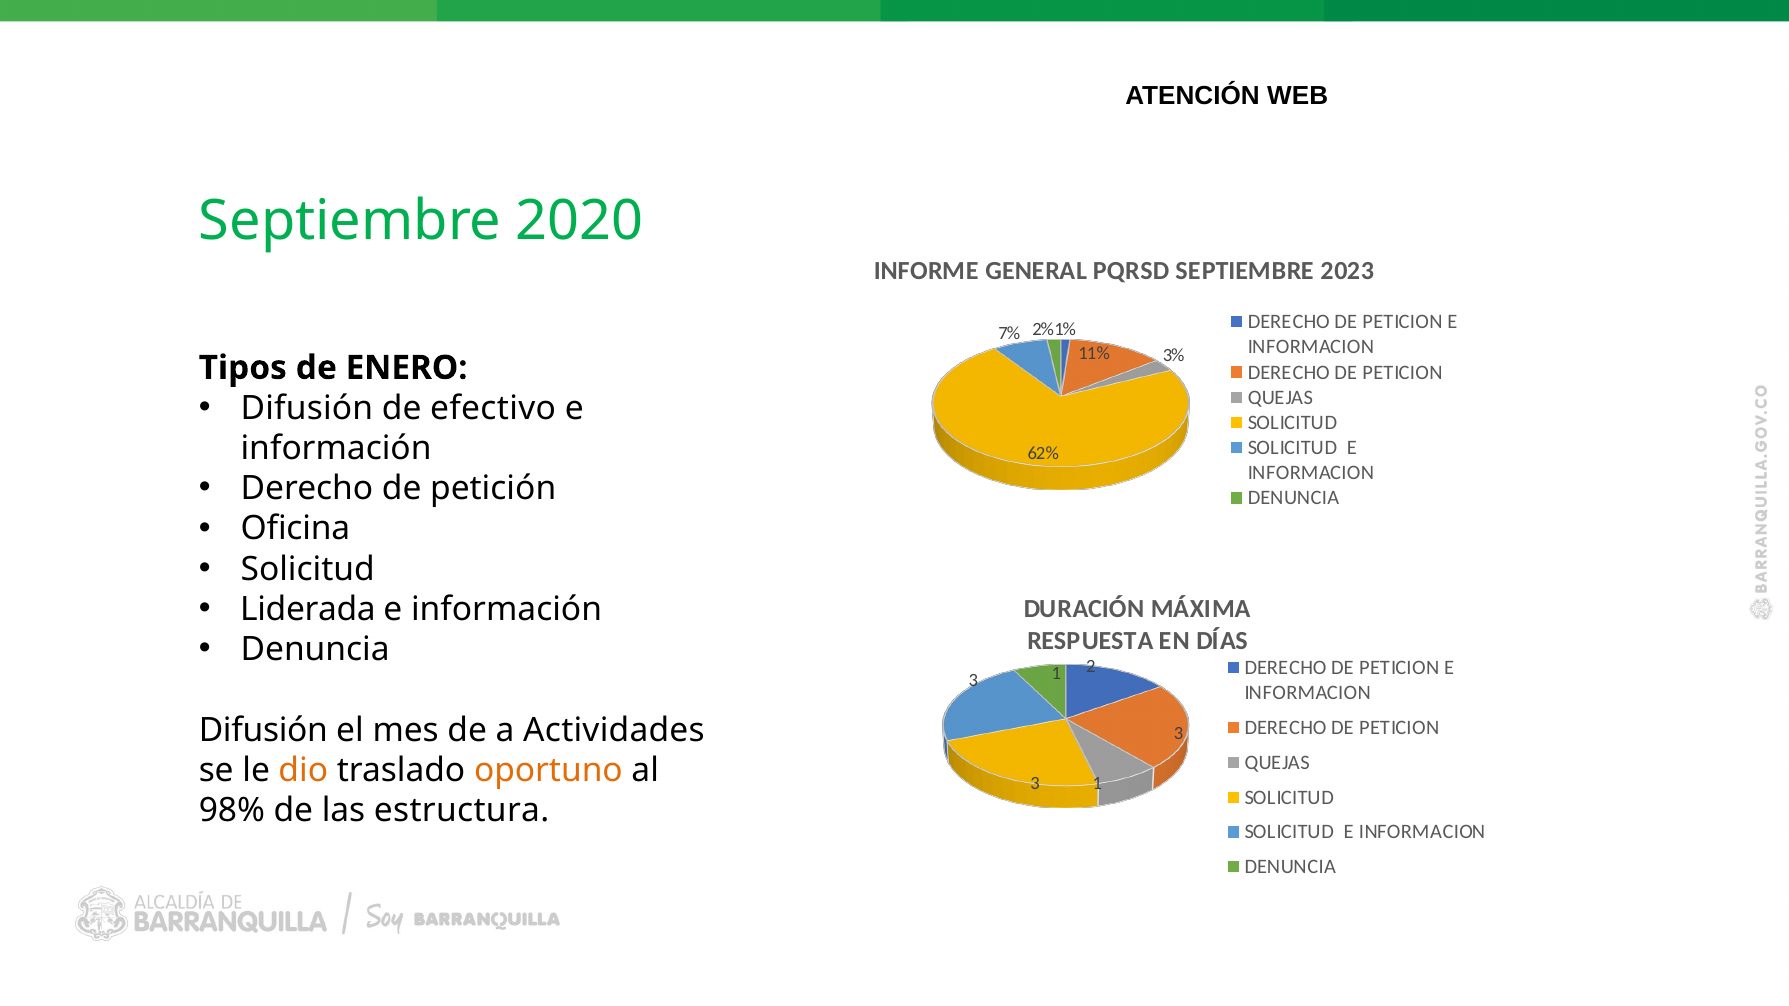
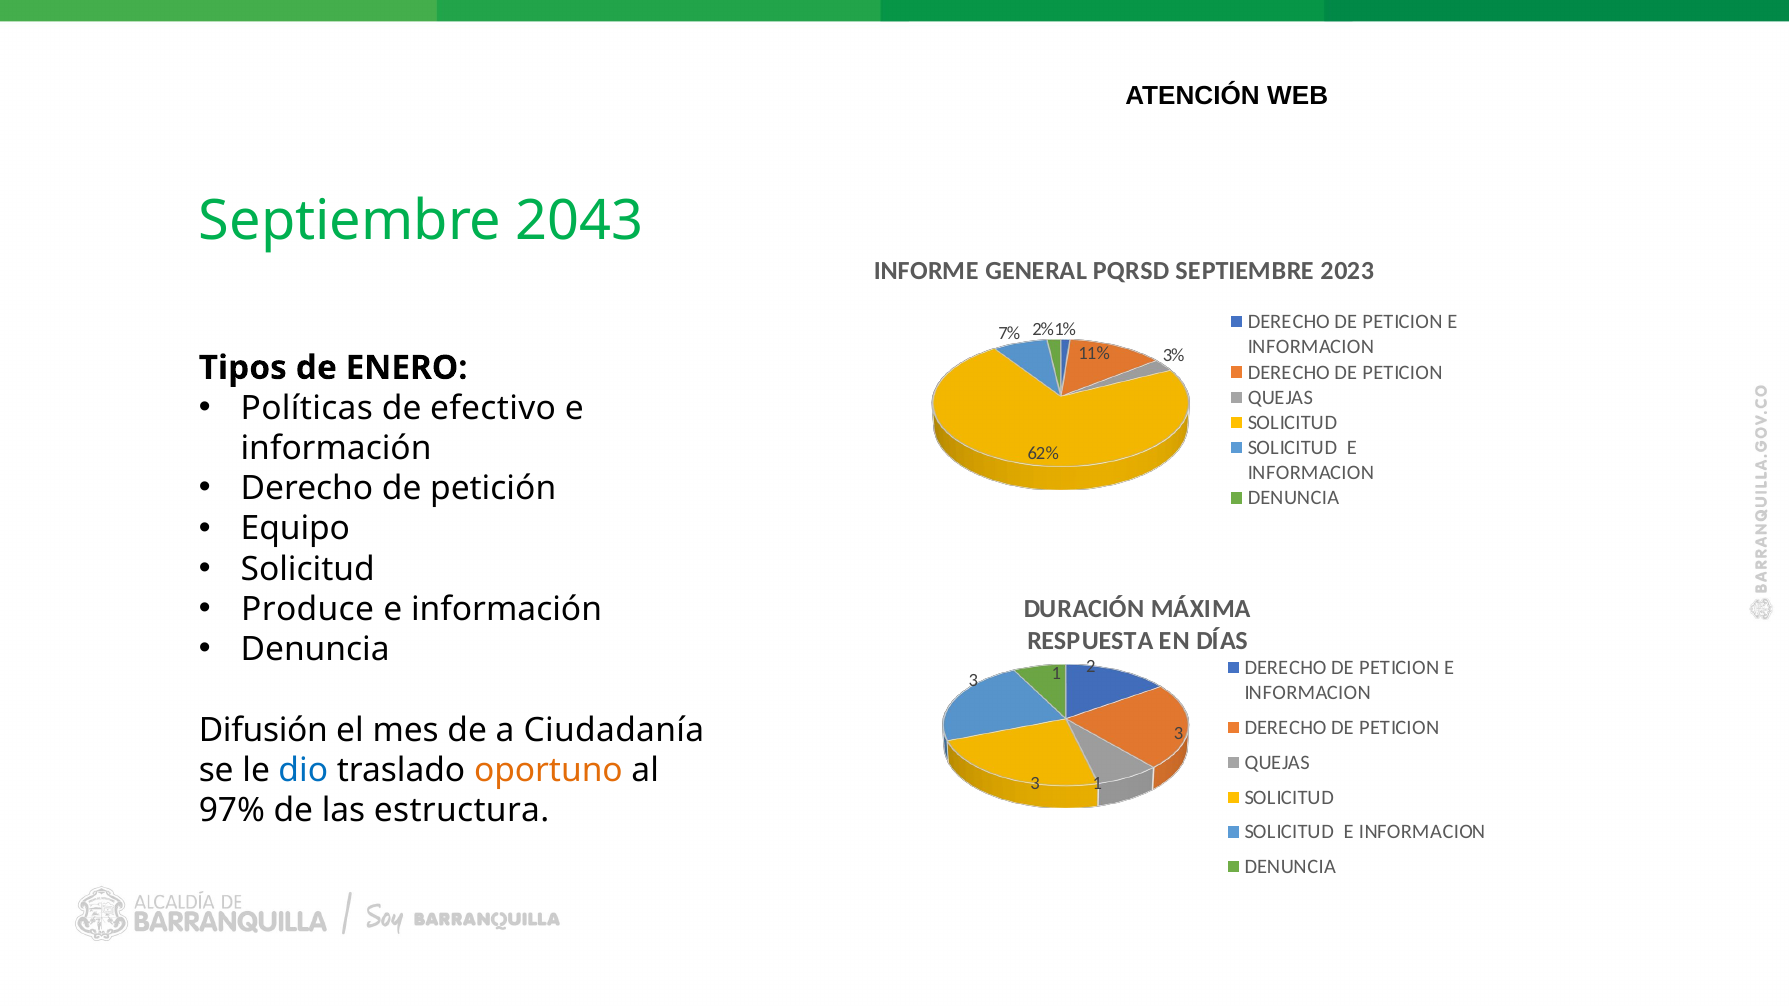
2020: 2020 -> 2043
Difusión at (307, 408): Difusión -> Políticas
Oficina: Oficina -> Equipo
Liderada: Liderada -> Produce
Actividades: Actividades -> Ciudadanía
dio colour: orange -> blue
98%: 98% -> 97%
